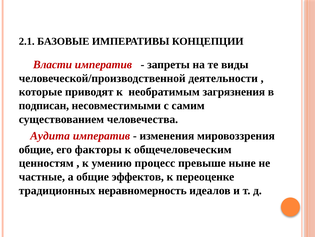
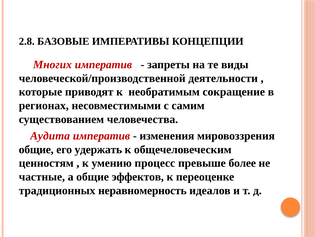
2.1: 2.1 -> 2.8
Власти: Власти -> Многих
загрязнения: загрязнения -> сокращение
подписан: подписан -> регионах
факторы: факторы -> удержать
ныне: ныне -> более
